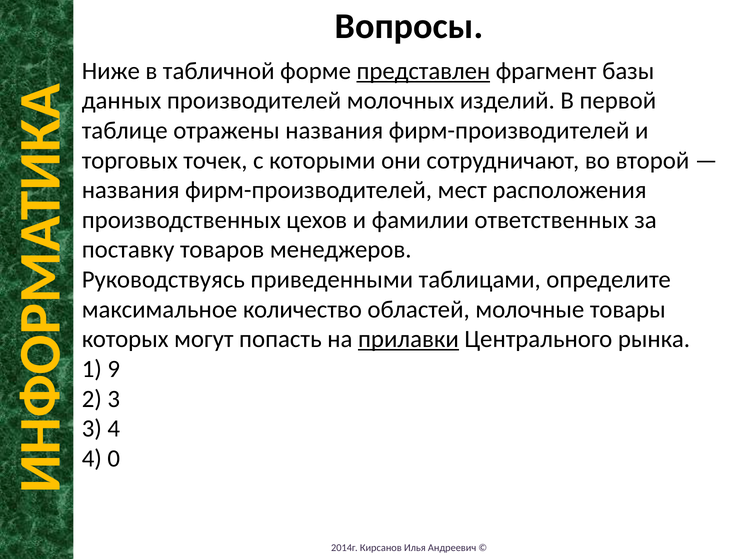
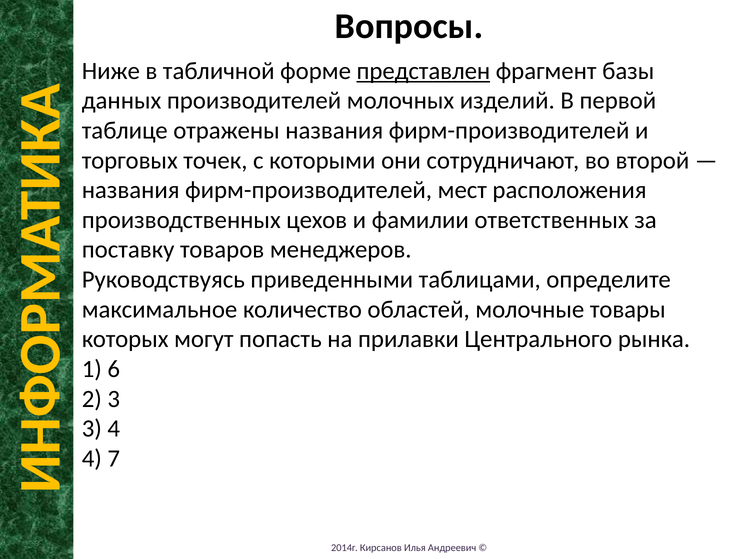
прилавки underline: present -> none
9: 9 -> 6
0: 0 -> 7
